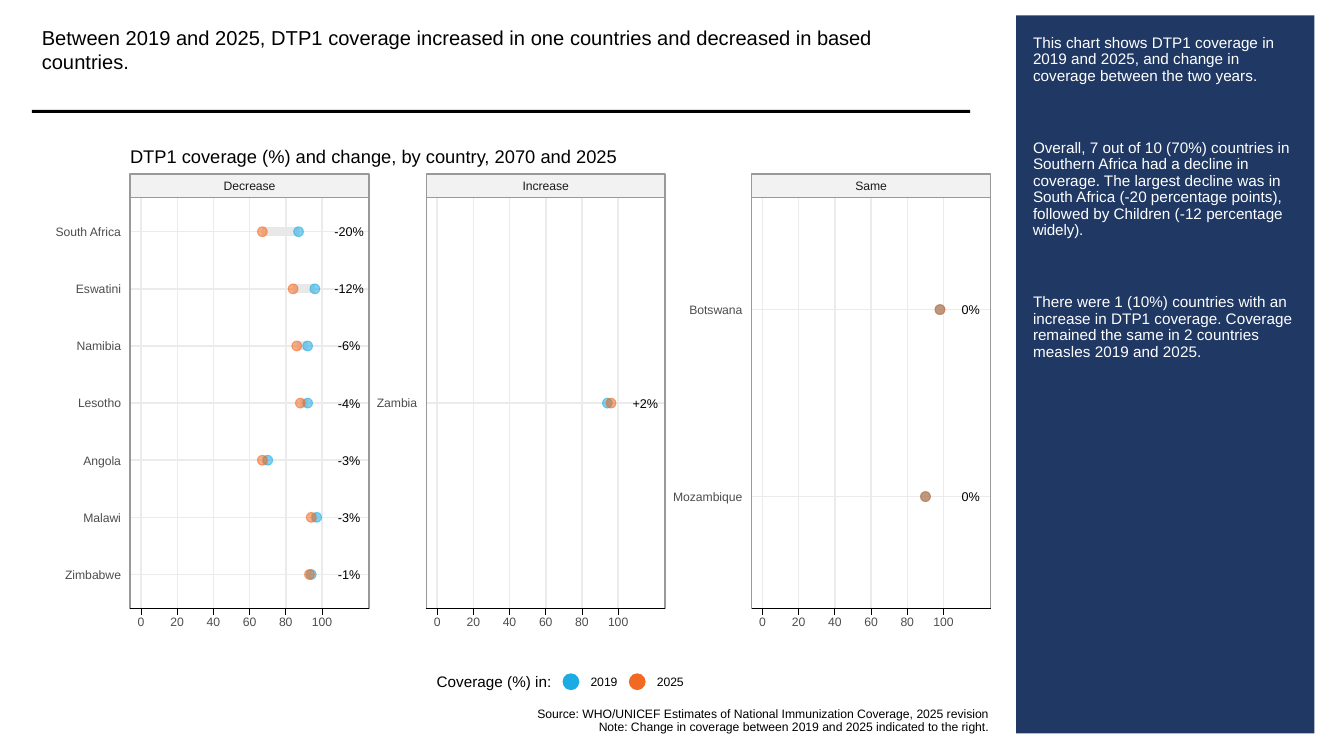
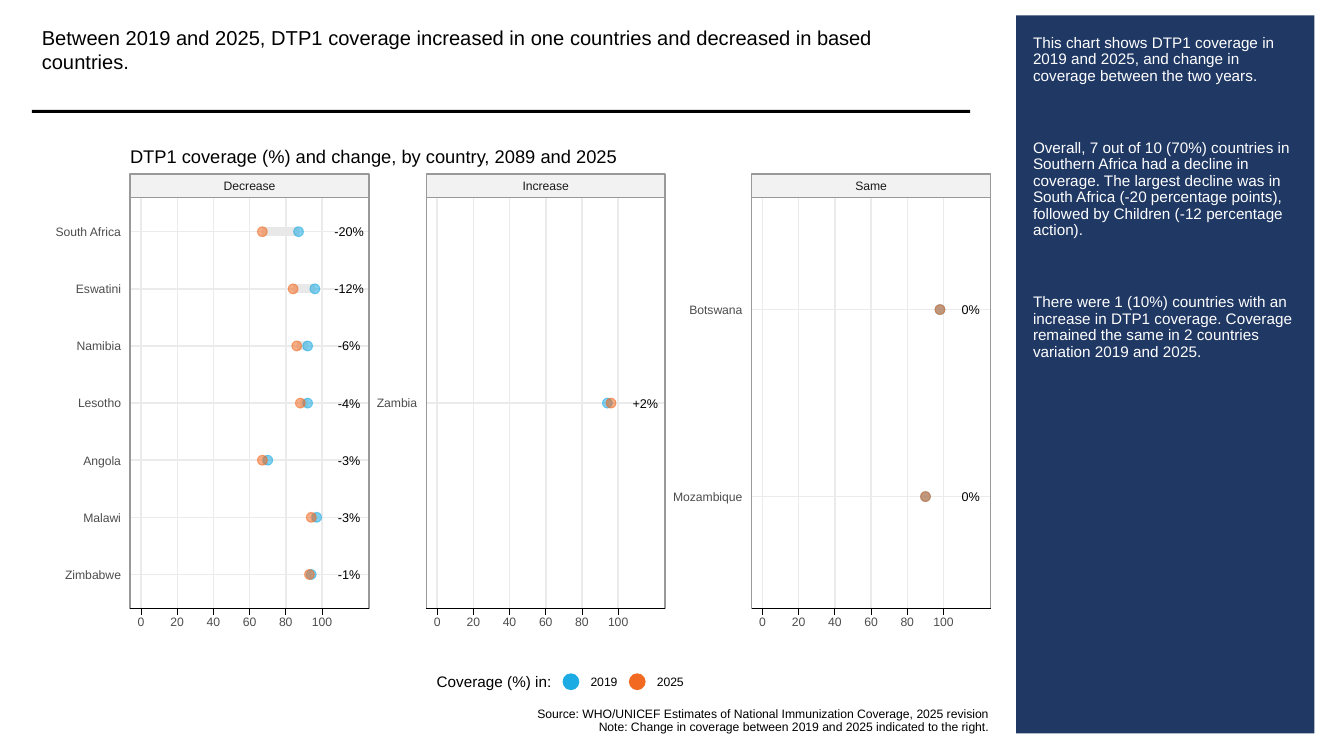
2070: 2070 -> 2089
widely: widely -> action
measles: measles -> variation
